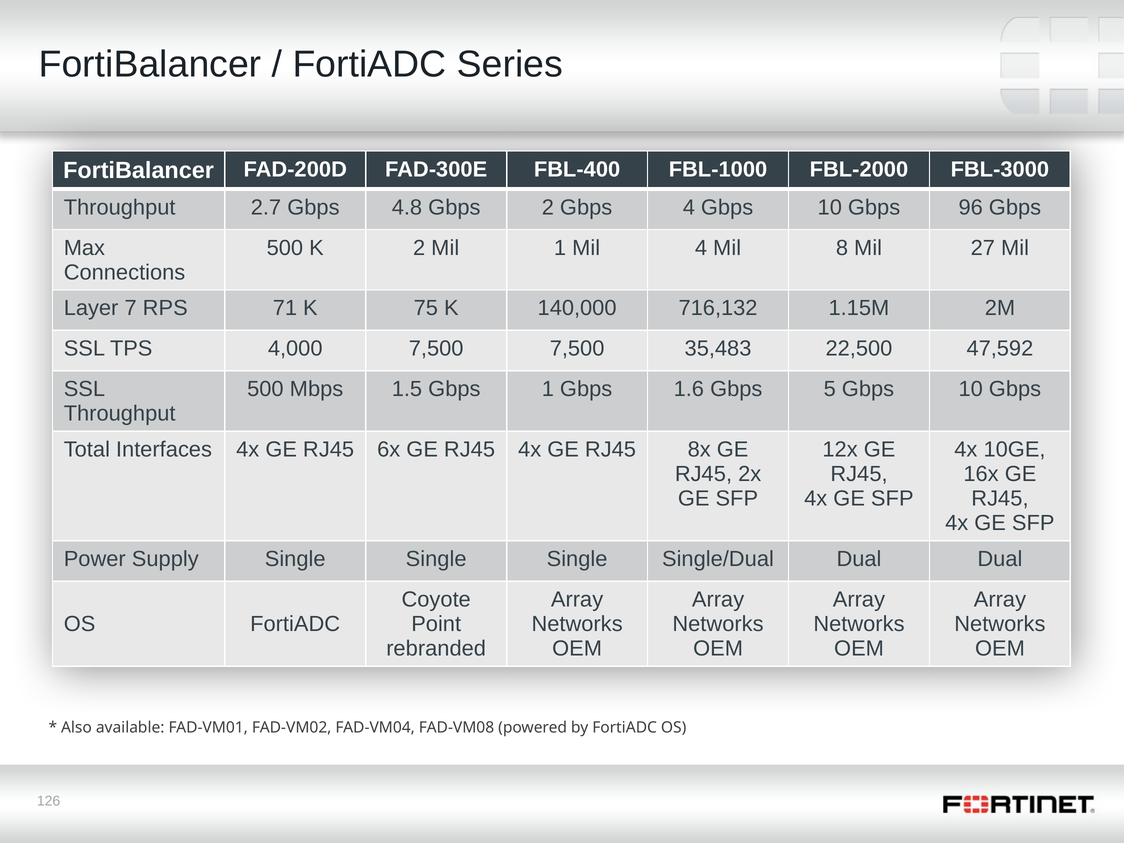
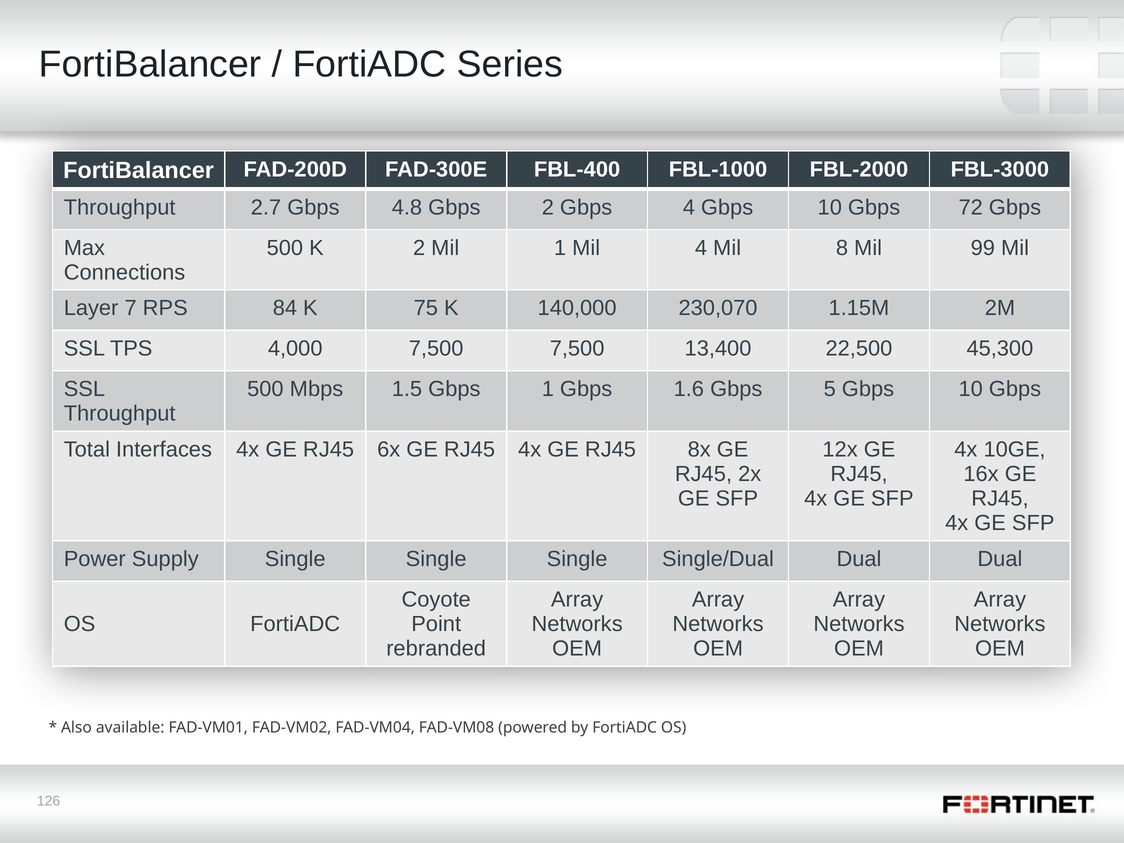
96: 96 -> 72
27: 27 -> 99
71: 71 -> 84
716,132: 716,132 -> 230,070
35,483: 35,483 -> 13,400
47,592: 47,592 -> 45,300
